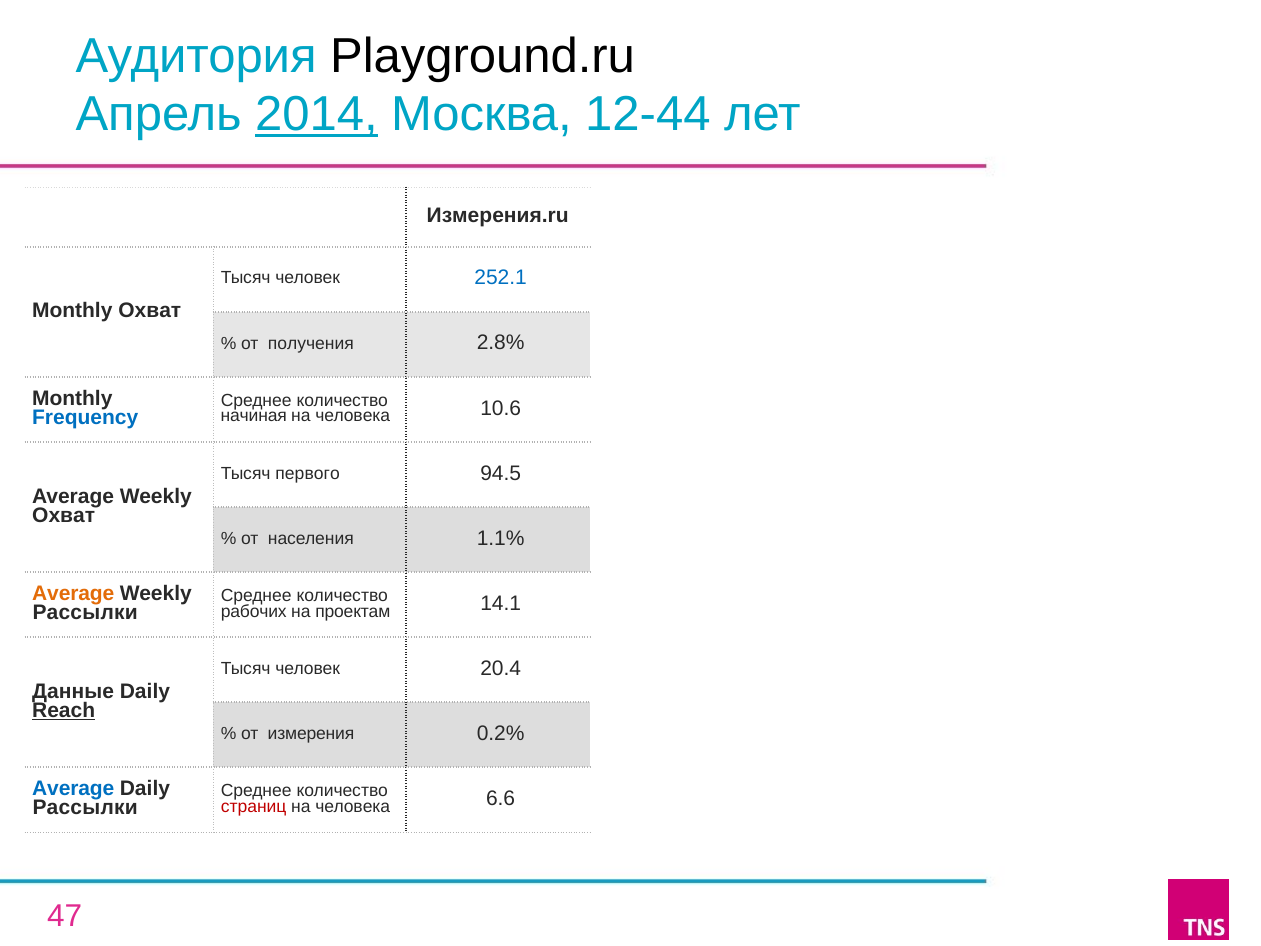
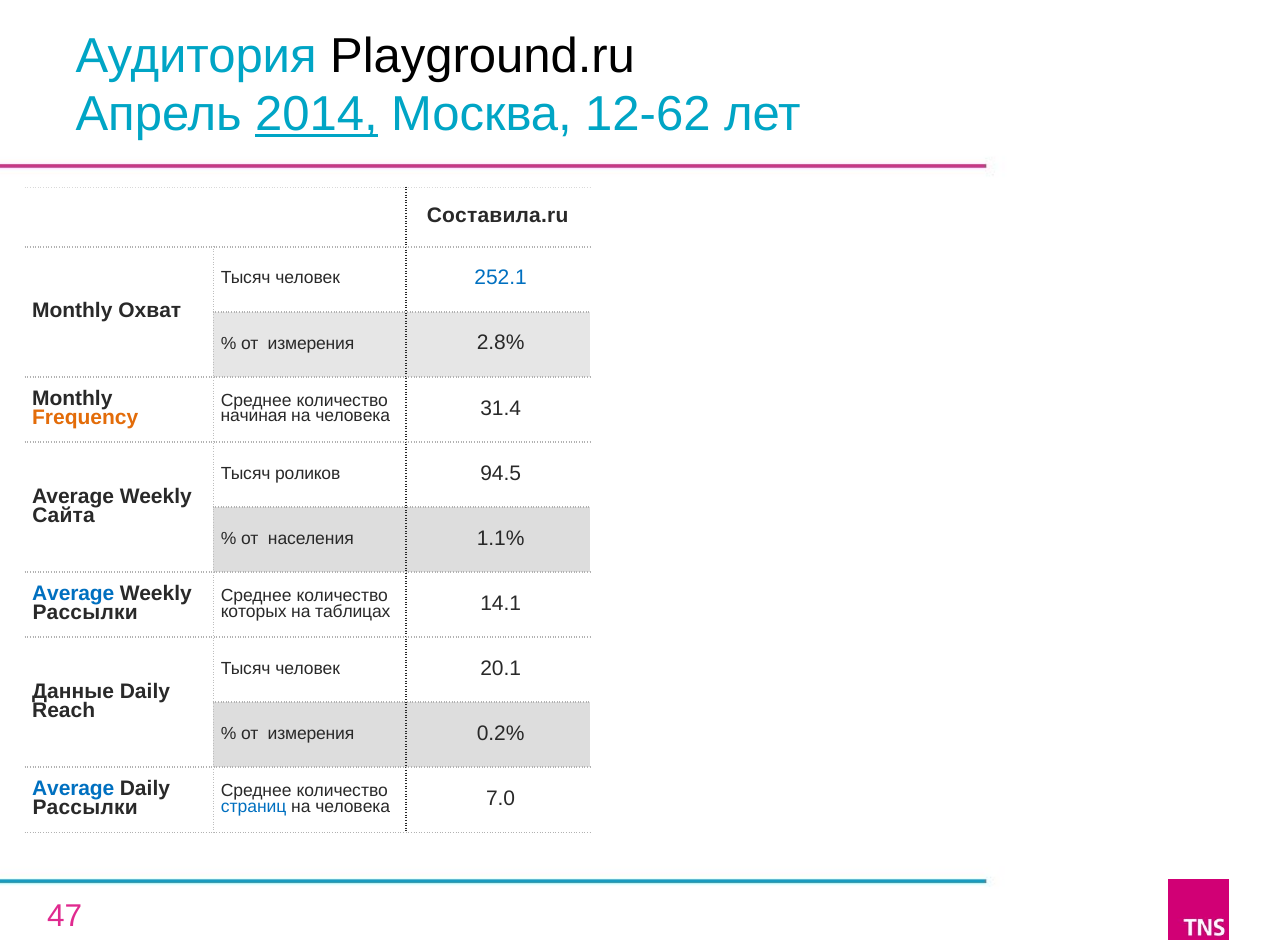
12-44: 12-44 -> 12-62
Измерения.ru: Измерения.ru -> Составила.ru
получения at (311, 343): получения -> измерения
Frequency colour: blue -> orange
10.6: 10.6 -> 31.4
первого: первого -> роликов
Охват at (64, 515): Охват -> Сайта
Average at (73, 594) colour: orange -> blue
рабочих: рабочих -> которых
проектам: проектам -> таблицах
20.4: 20.4 -> 20.1
Reach underline: present -> none
страниц colour: red -> blue
6.6: 6.6 -> 7.0
